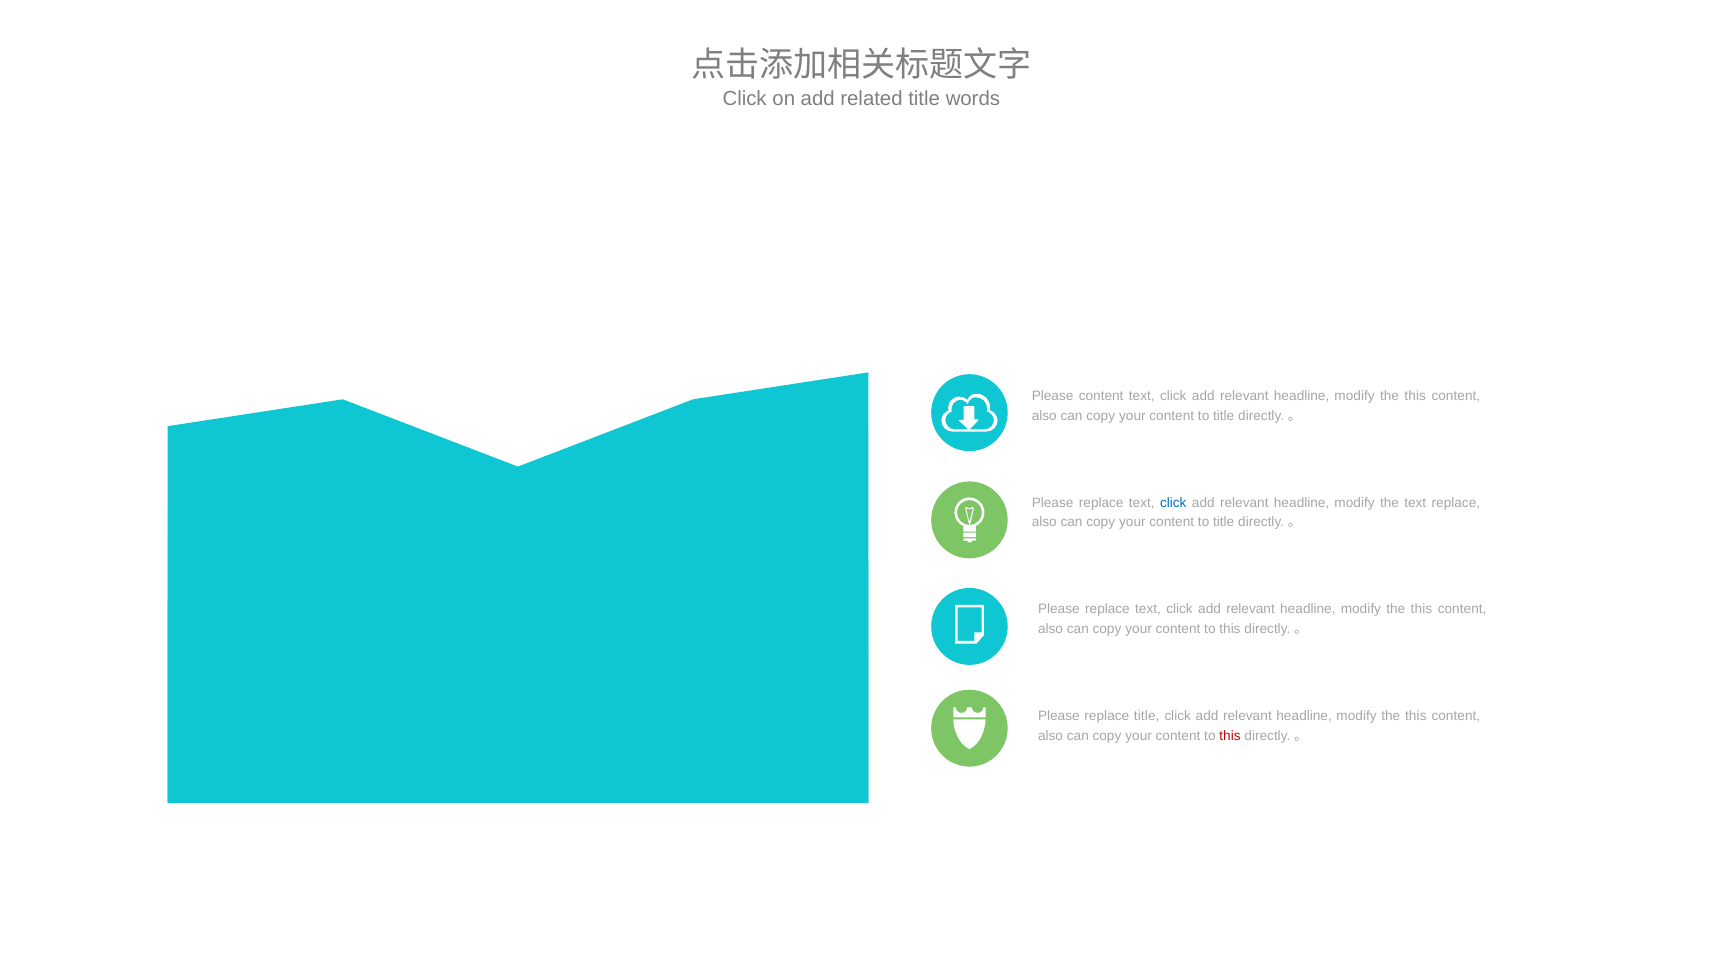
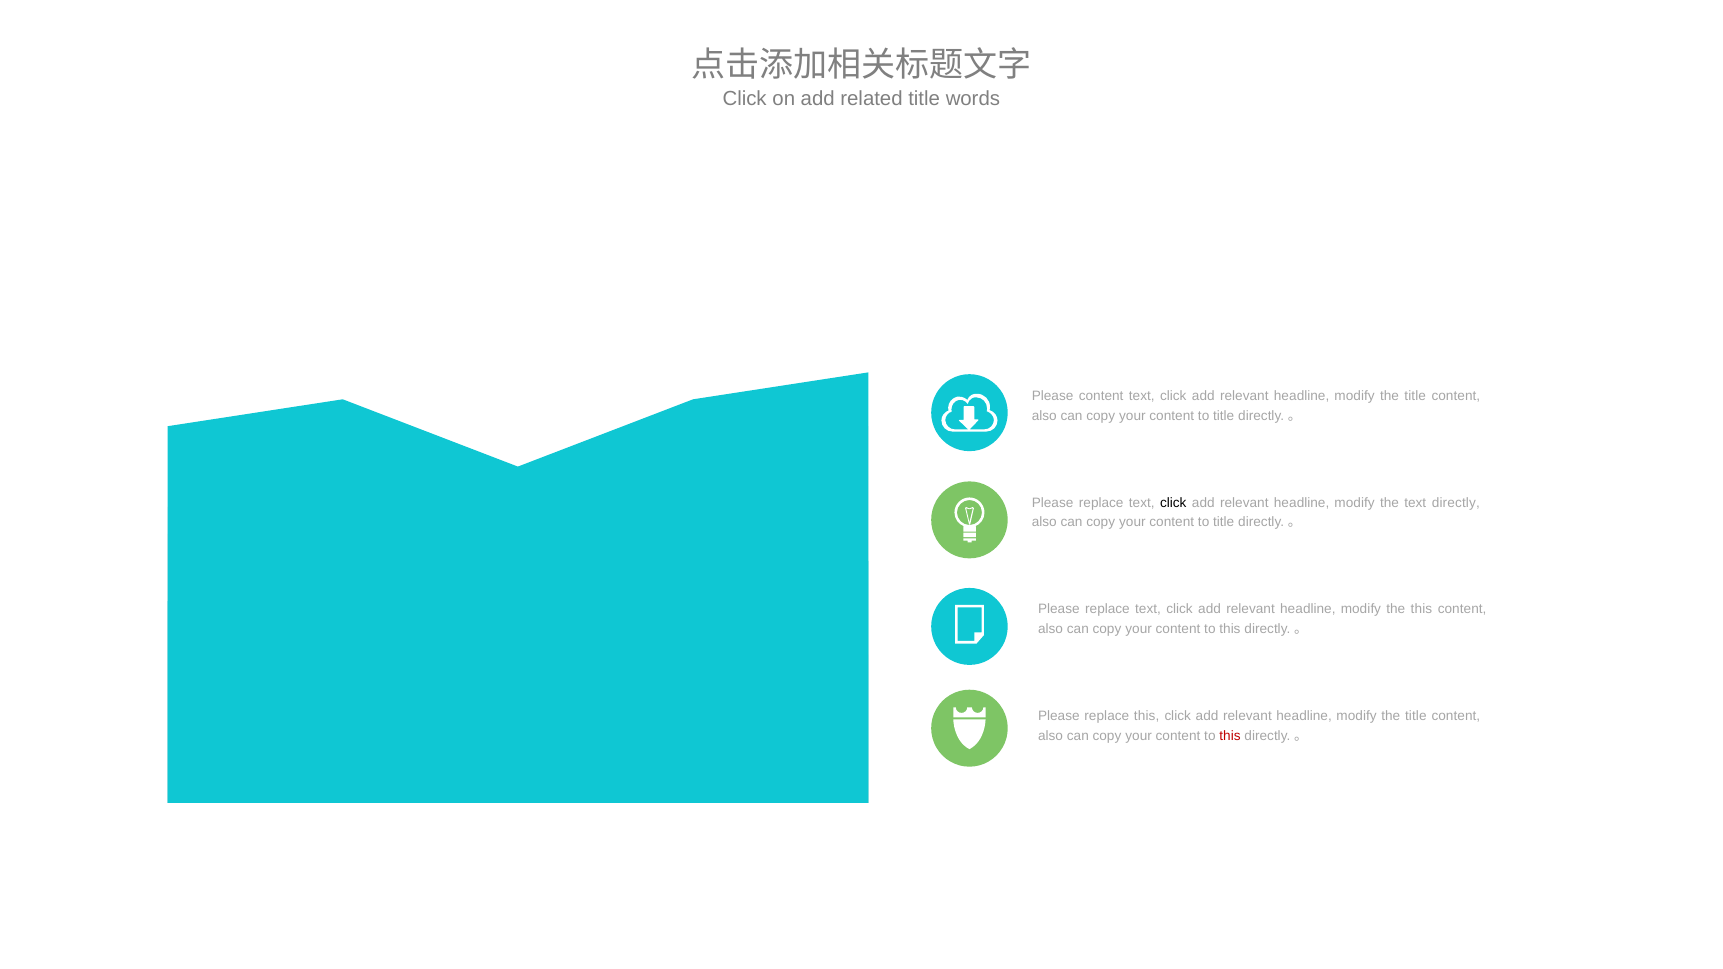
this at (1415, 396): this -> title
click at (1173, 503) colour: blue -> black
text replace: replace -> directly
replace title: title -> this
this at (1416, 716): this -> title
